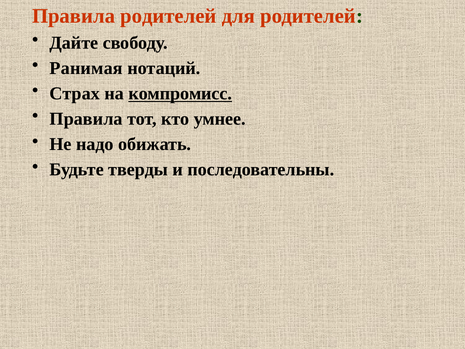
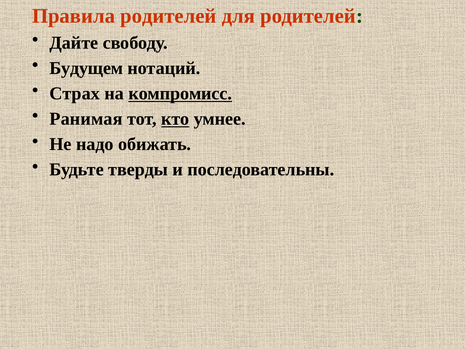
Ранимая: Ранимая -> Будущем
Правила at (86, 119): Правила -> Ранимая
кто underline: none -> present
